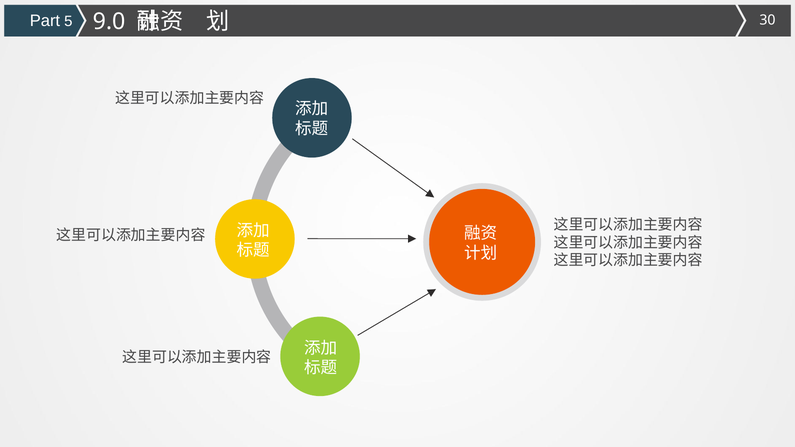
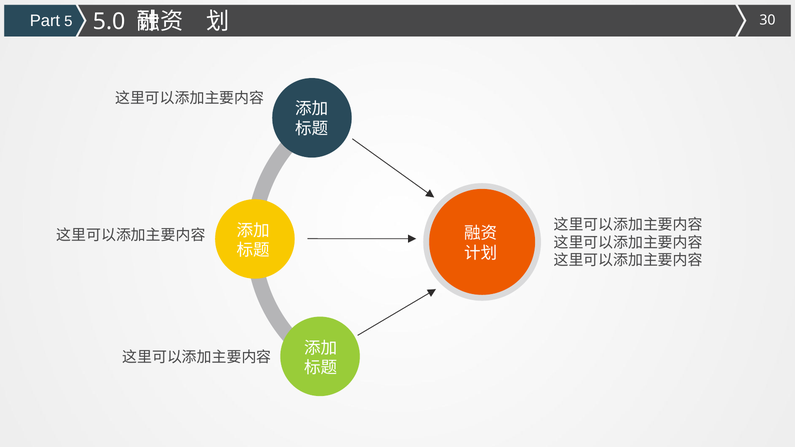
9.0: 9.0 -> 5.0
